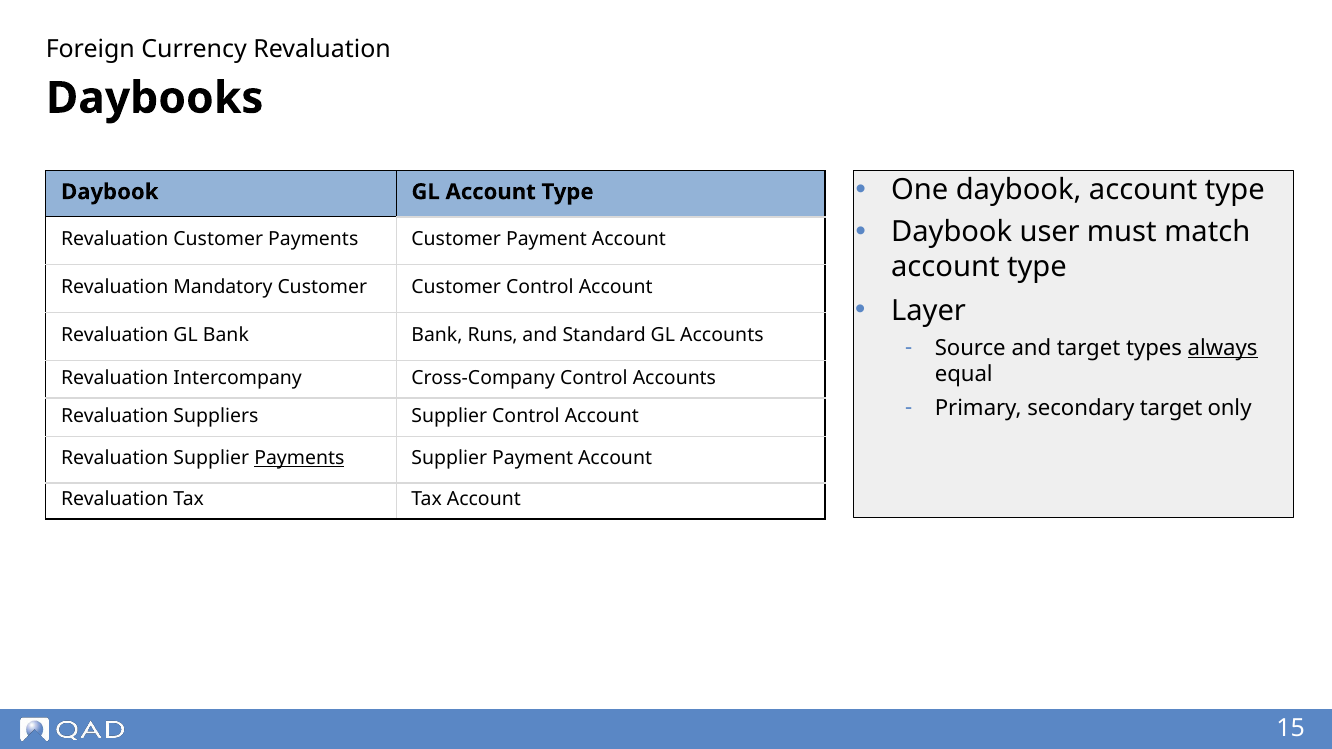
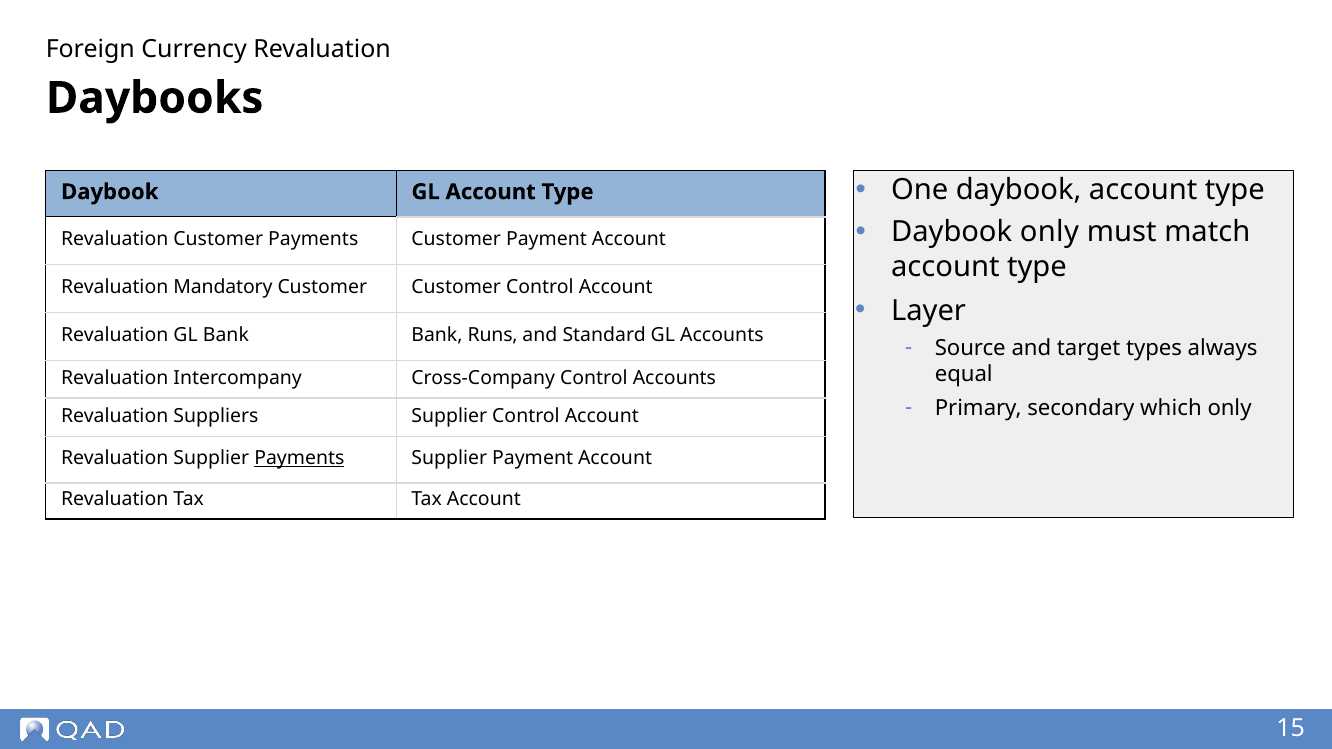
Daybook user: user -> only
always underline: present -> none
secondary target: target -> which
